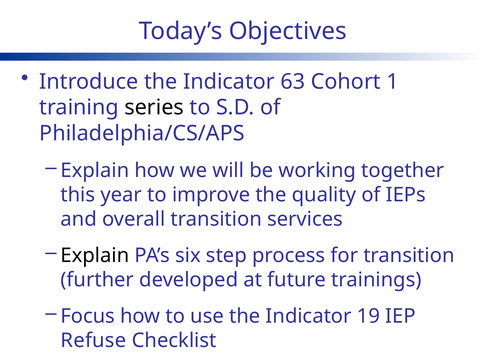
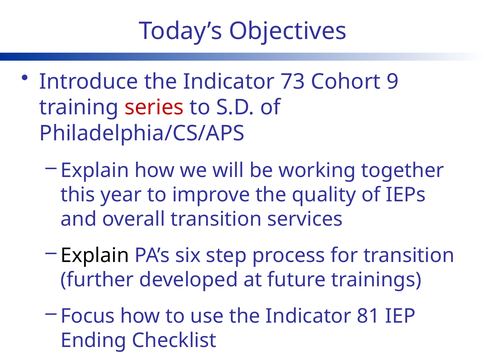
63: 63 -> 73
1: 1 -> 9
series colour: black -> red
19: 19 -> 81
Refuse: Refuse -> Ending
